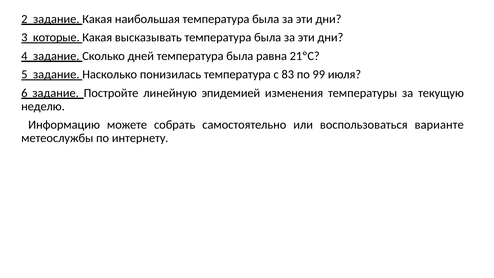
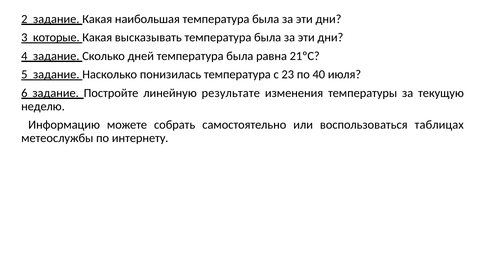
83: 83 -> 23
99: 99 -> 40
эпидемией: эпидемией -> результате
варианте: варианте -> таблицах
